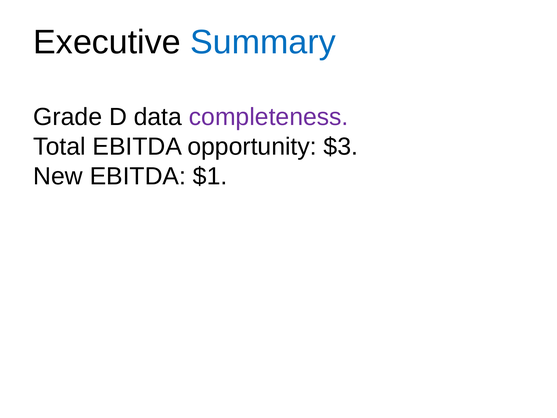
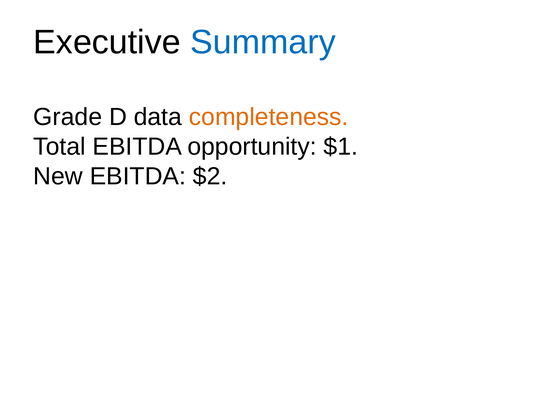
completeness colour: purple -> orange
$3: $3 -> $1
$1: $1 -> $2
